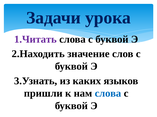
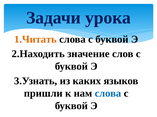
1.Читать colour: purple -> orange
